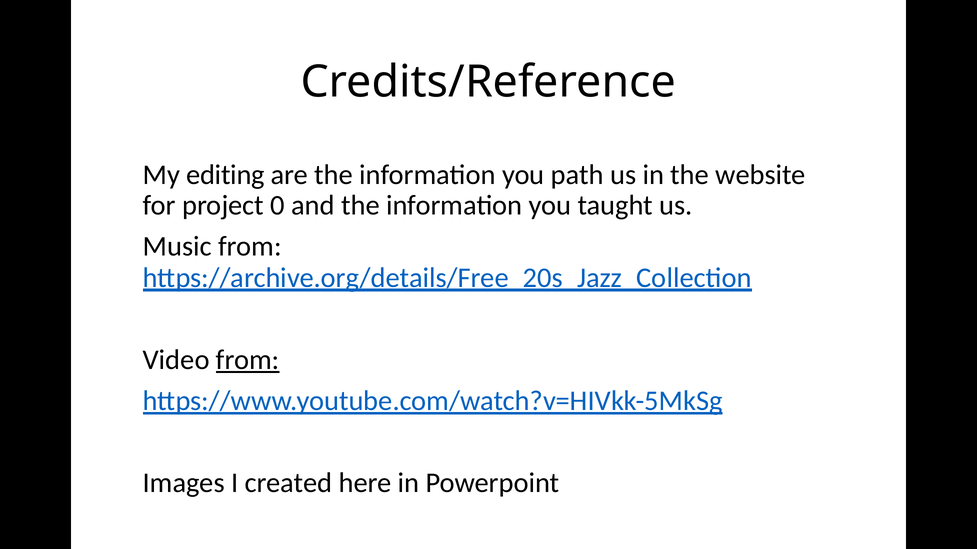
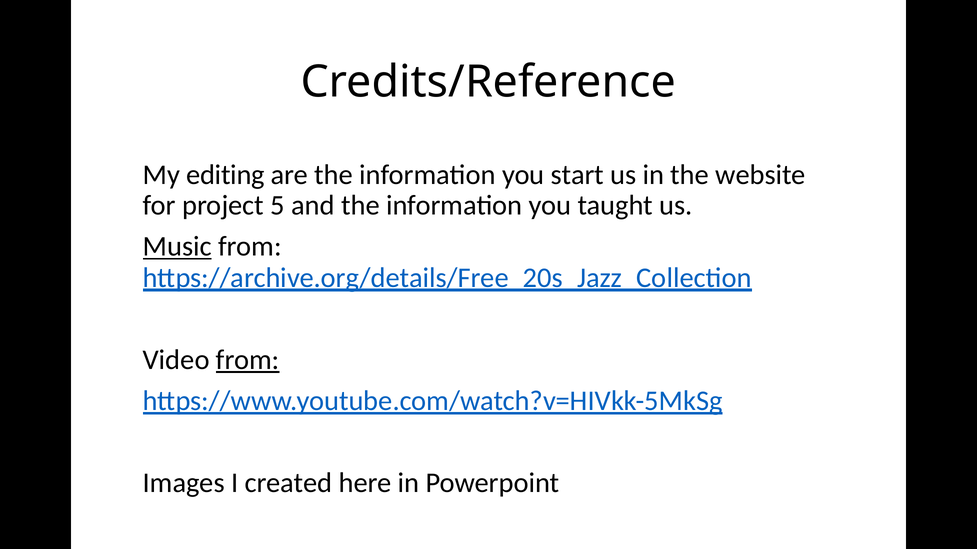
path: path -> start
0: 0 -> 5
Music underline: none -> present
